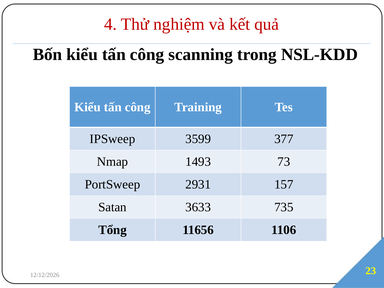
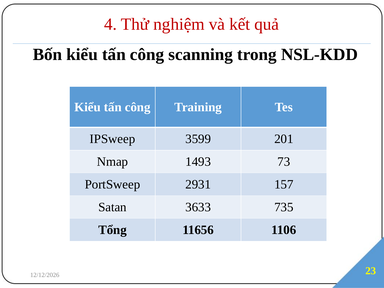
377: 377 -> 201
